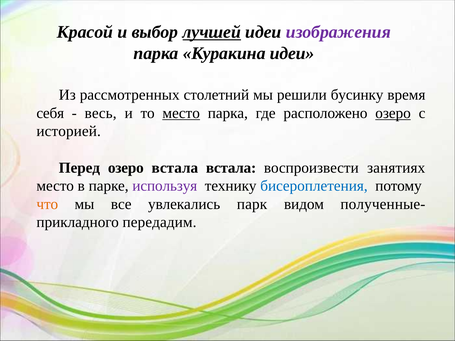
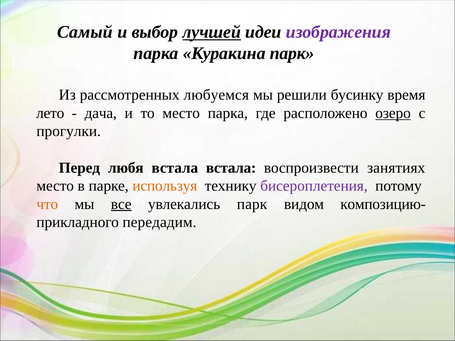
Красой: Красой -> Самый
Куракина идеи: идеи -> парк
столетний: столетний -> любуемся
себя: себя -> лето
весь: весь -> дача
место at (181, 113) underline: present -> none
историей: историей -> прогулки
Перед озеро: озеро -> любя
используя colour: purple -> orange
бисероплетения colour: blue -> purple
все underline: none -> present
полученные-: полученные- -> композицию-
